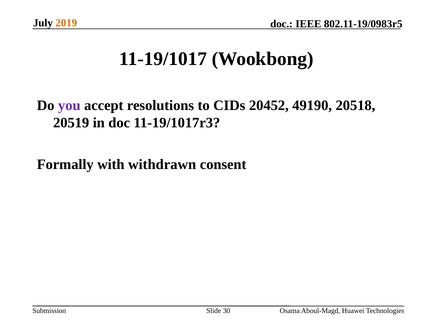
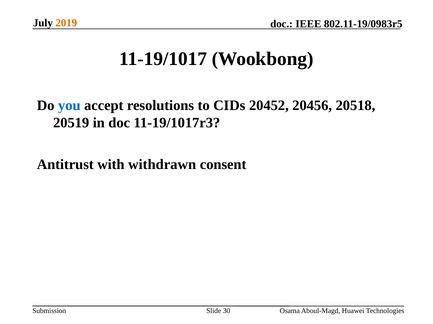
you colour: purple -> blue
49190: 49190 -> 20456
Formally: Formally -> Antitrust
